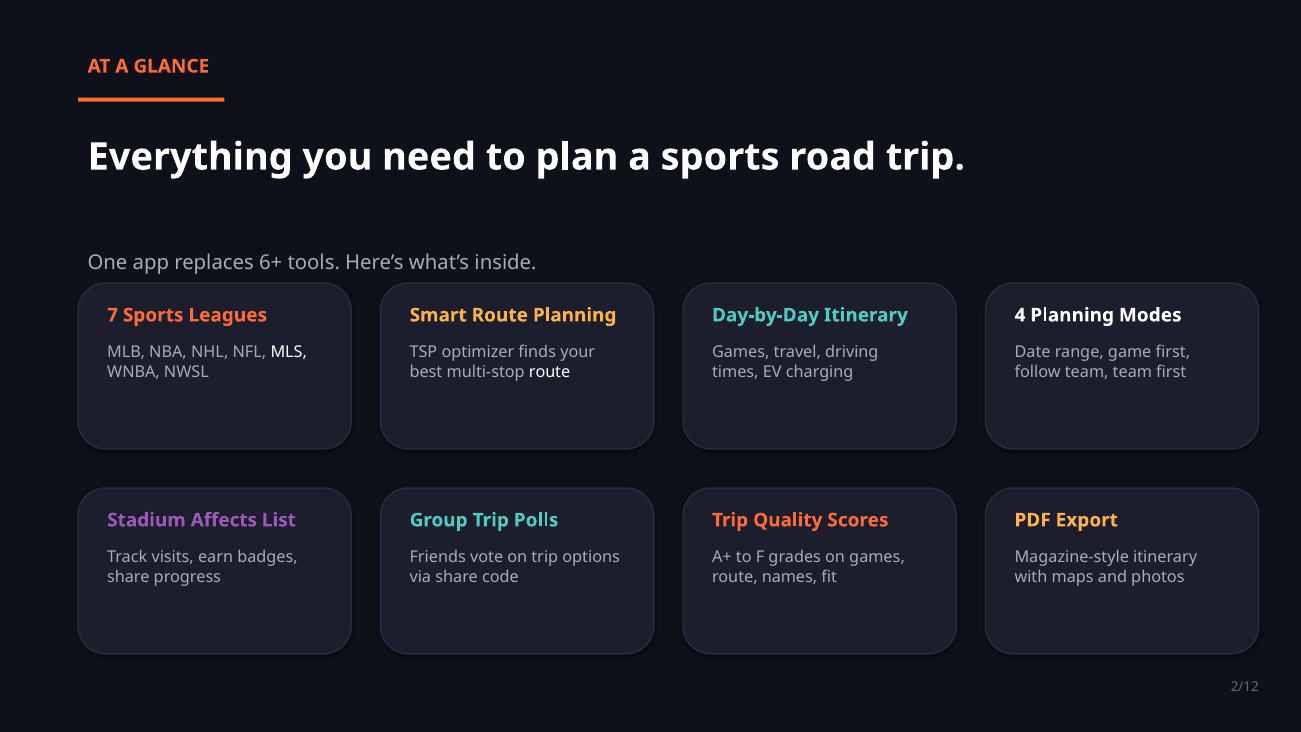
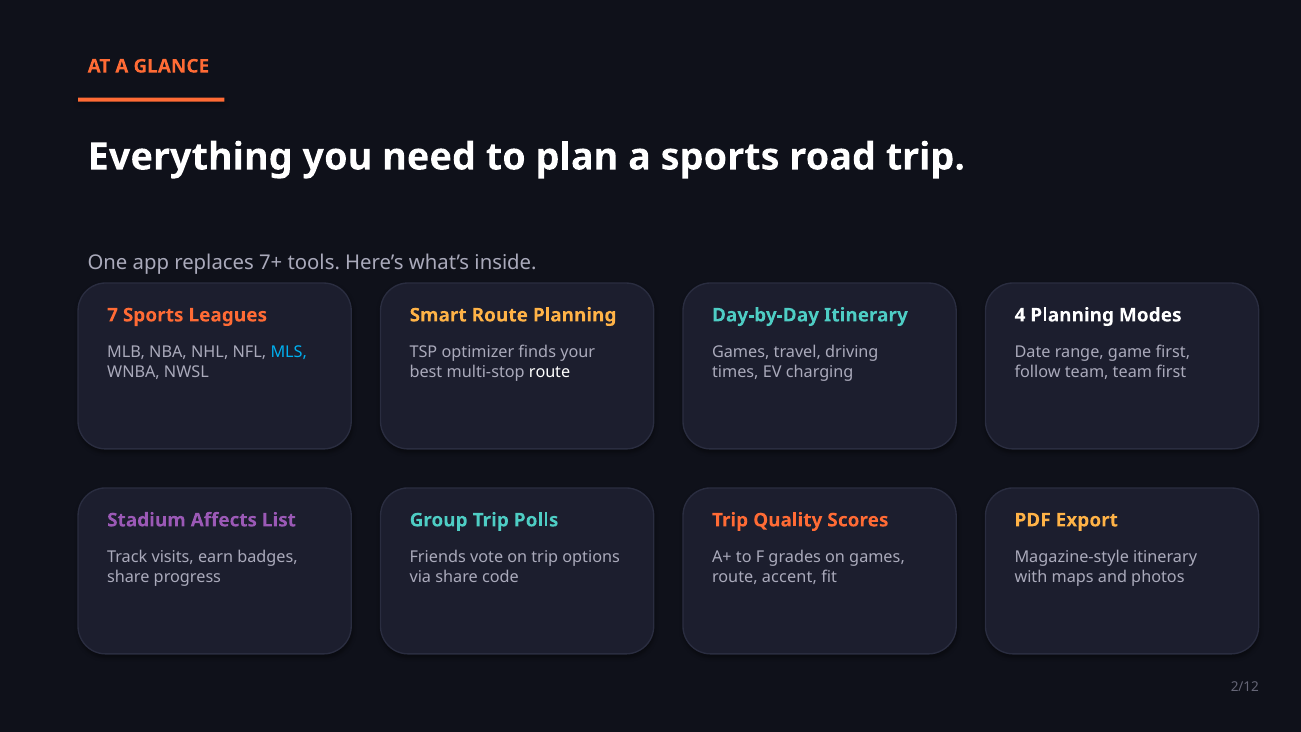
6+: 6+ -> 7+
MLS colour: white -> light blue
names: names -> accent
